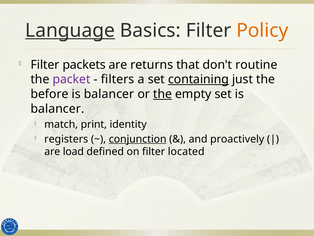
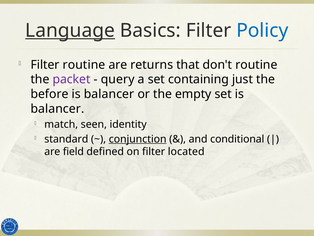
Policy colour: orange -> blue
Filter packets: packets -> routine
filters: filters -> query
containing underline: present -> none
the at (163, 94) underline: present -> none
print: print -> seen
registers: registers -> standard
proactively: proactively -> conditional
load: load -> field
